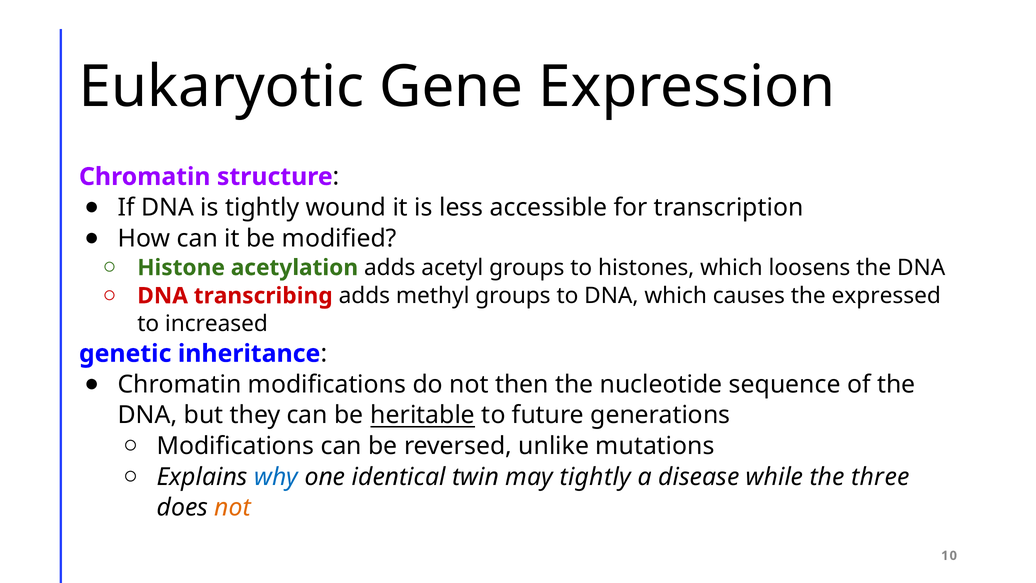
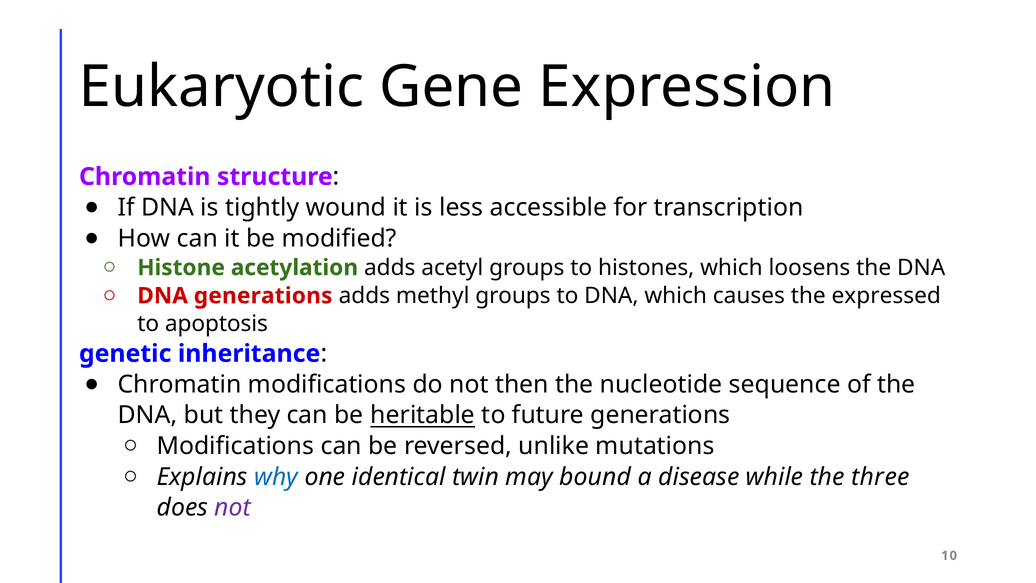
DNA transcribing: transcribing -> generations
increased: increased -> apoptosis
may tightly: tightly -> bound
not at (233, 508) colour: orange -> purple
